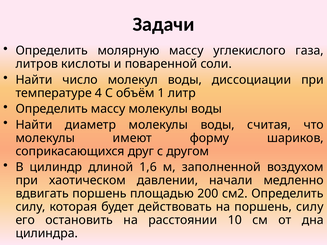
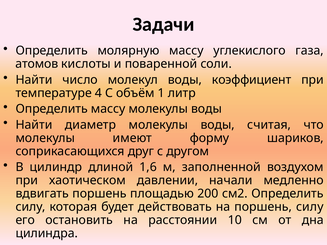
литров: литров -> атомов
диссоциации: диссоциации -> коэффициент
